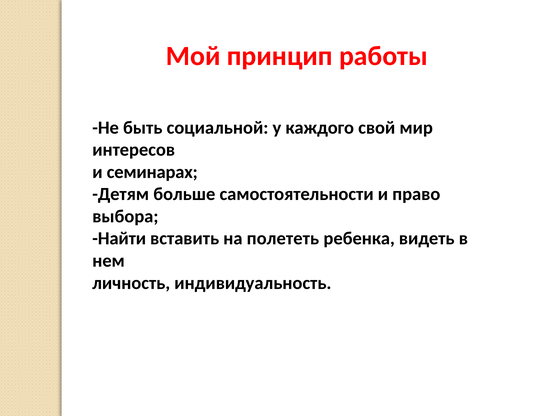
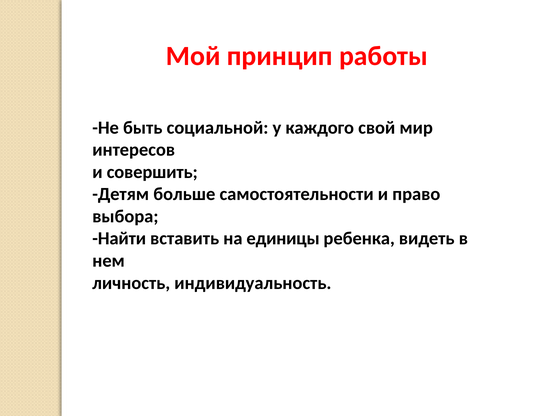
семинарах: семинарах -> совершить
полететь: полететь -> единицы
